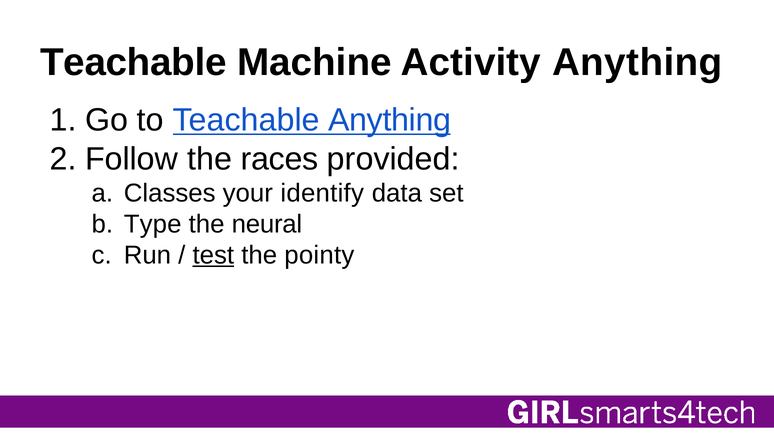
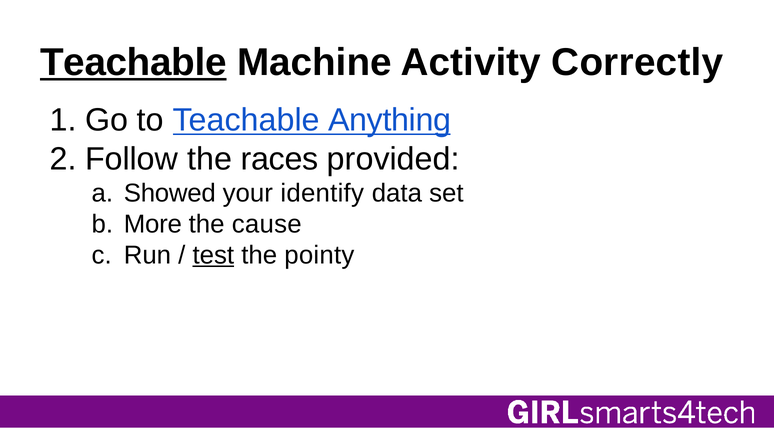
Teachable at (133, 62) underline: none -> present
Activity Anything: Anything -> Correctly
Classes: Classes -> Showed
Type: Type -> More
neural: neural -> cause
